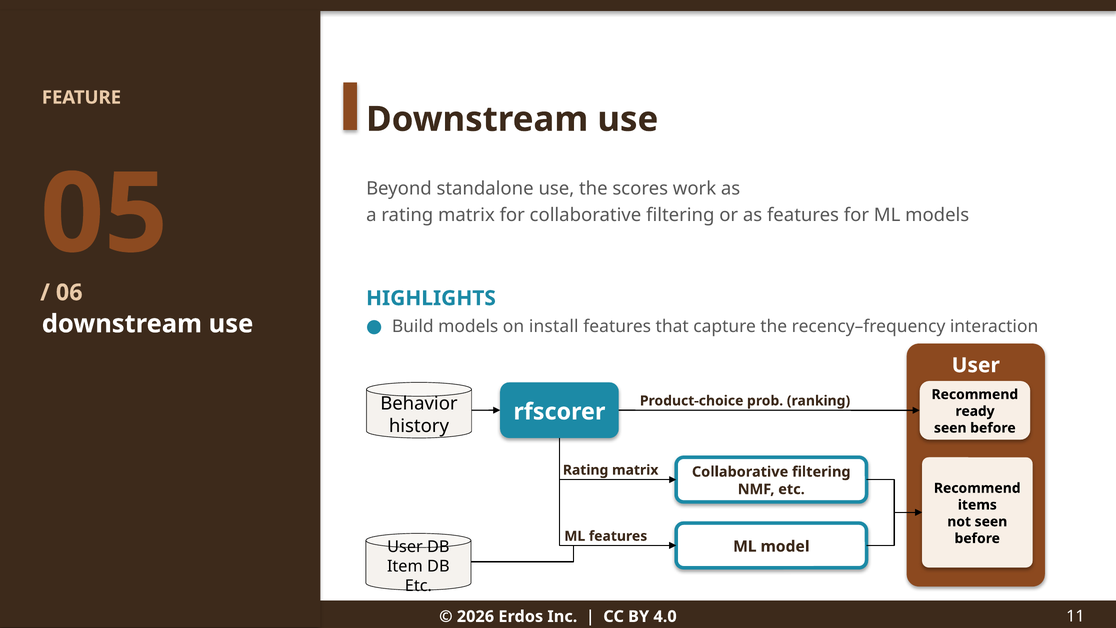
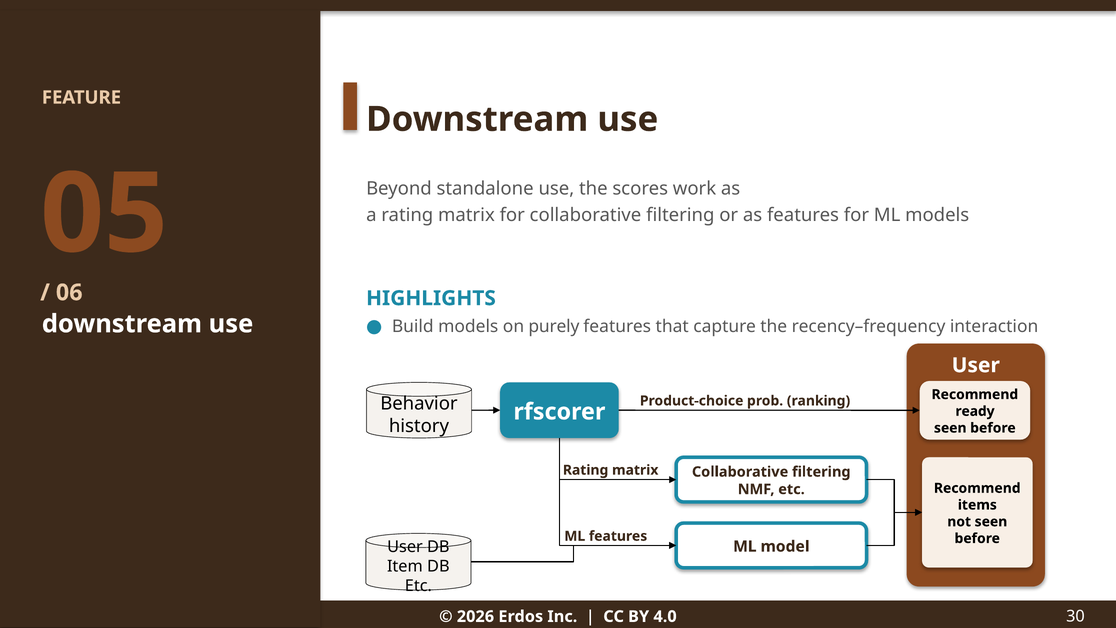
install: install -> purely
11: 11 -> 30
